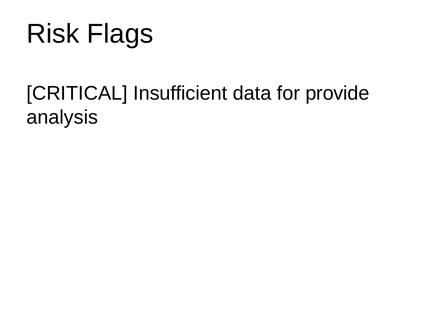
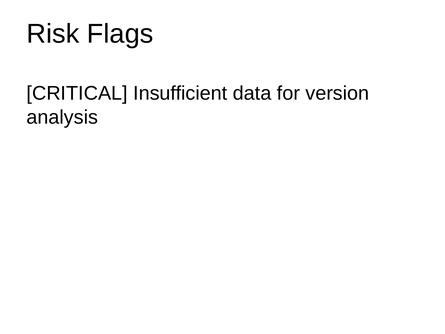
provide: provide -> version
